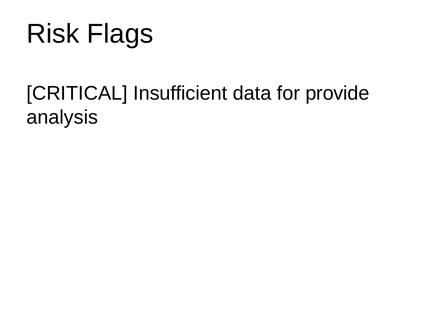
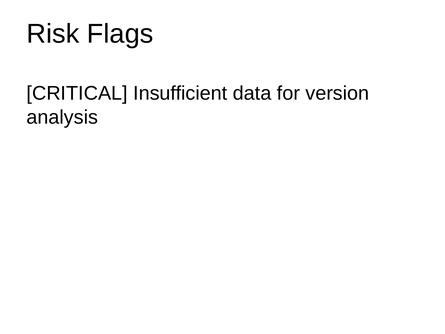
provide: provide -> version
